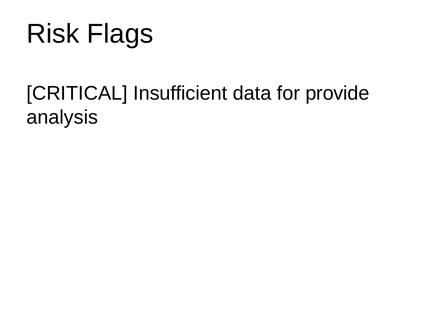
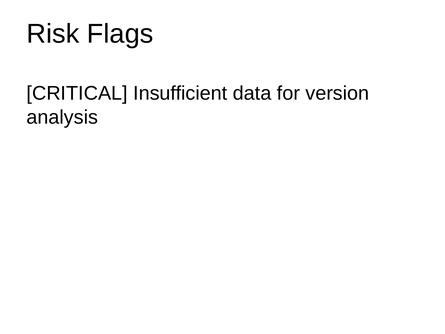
provide: provide -> version
